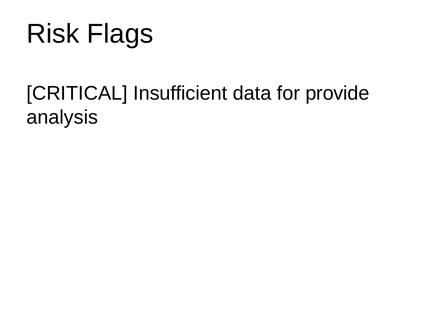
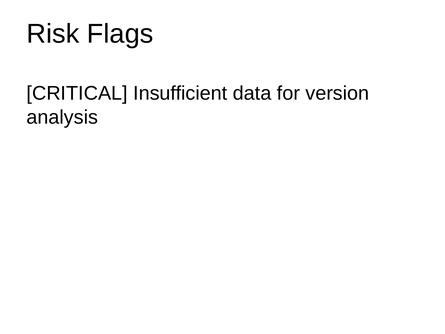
provide: provide -> version
